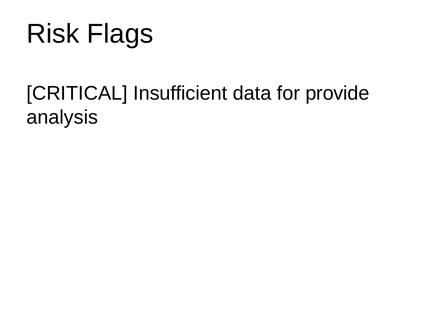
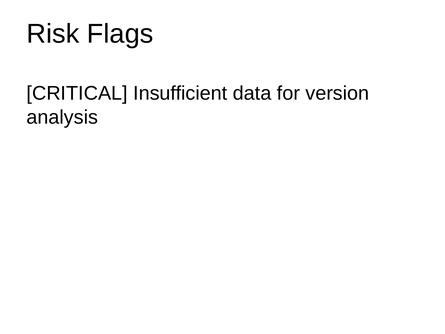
provide: provide -> version
